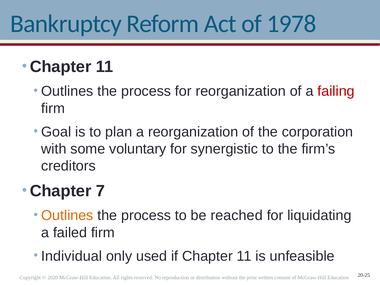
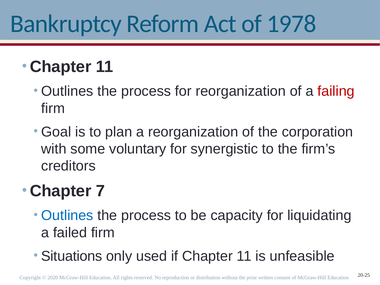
Outlines at (67, 215) colour: orange -> blue
reached: reached -> capacity
Individual: Individual -> Situations
